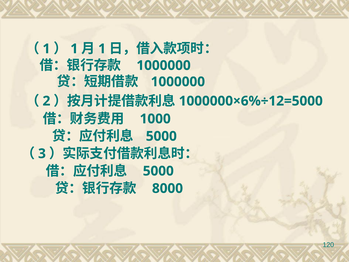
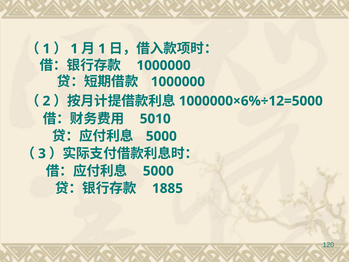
1000: 1000 -> 5010
8000: 8000 -> 1885
